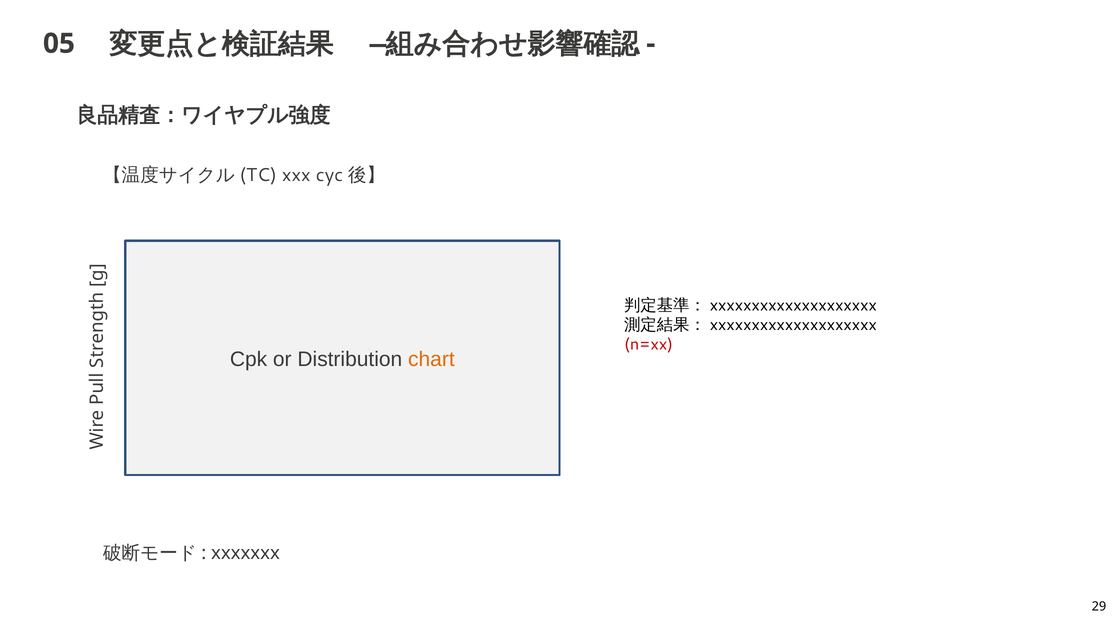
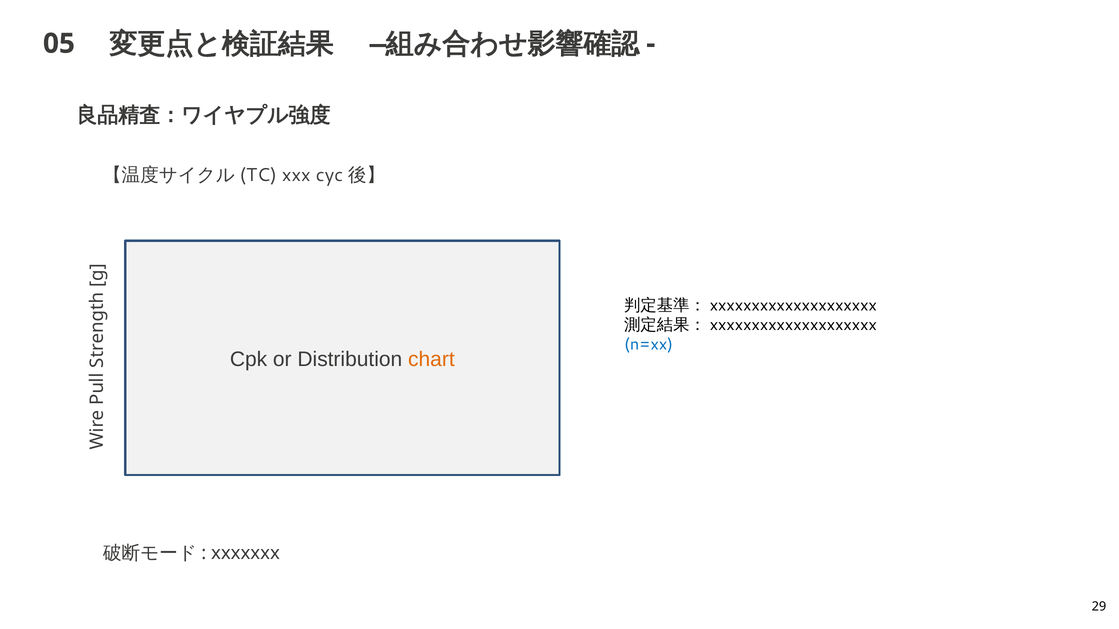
n=xx colour: red -> blue
